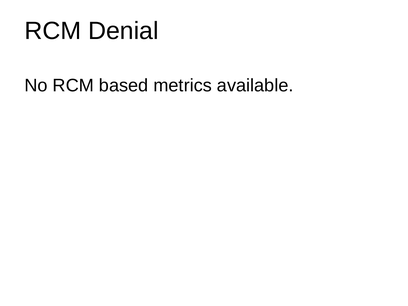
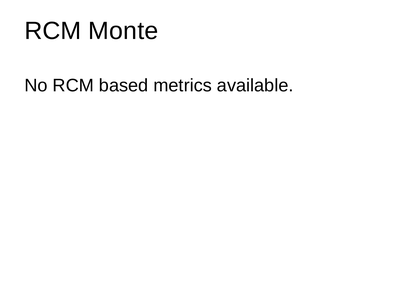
Denial: Denial -> Monte
